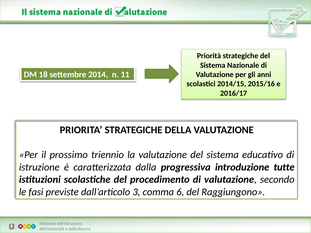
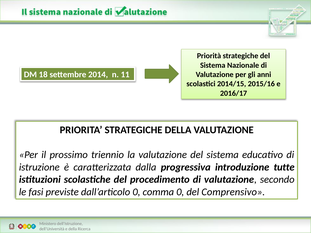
dall’articolo 3: 3 -> 0
comma 6: 6 -> 0
Raggiungono: Raggiungono -> Comprensivo
